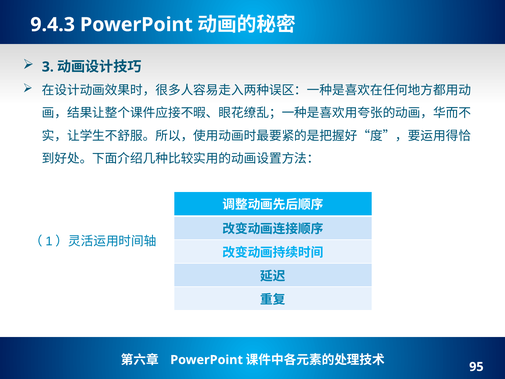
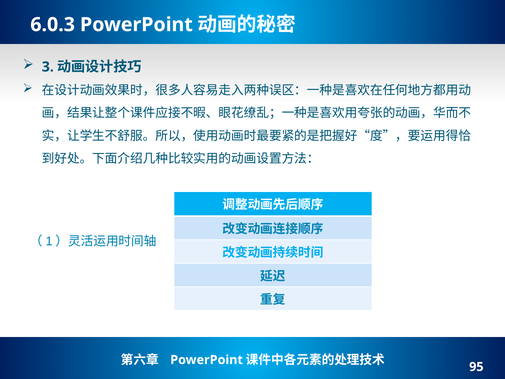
9.4.3: 9.4.3 -> 6.0.3
